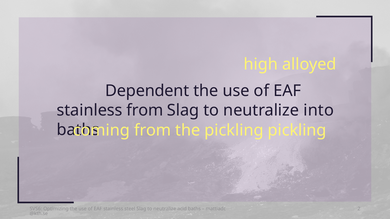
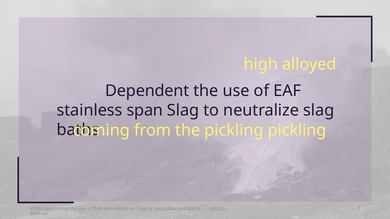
stainless from: from -> span
neutralize into: into -> slag
